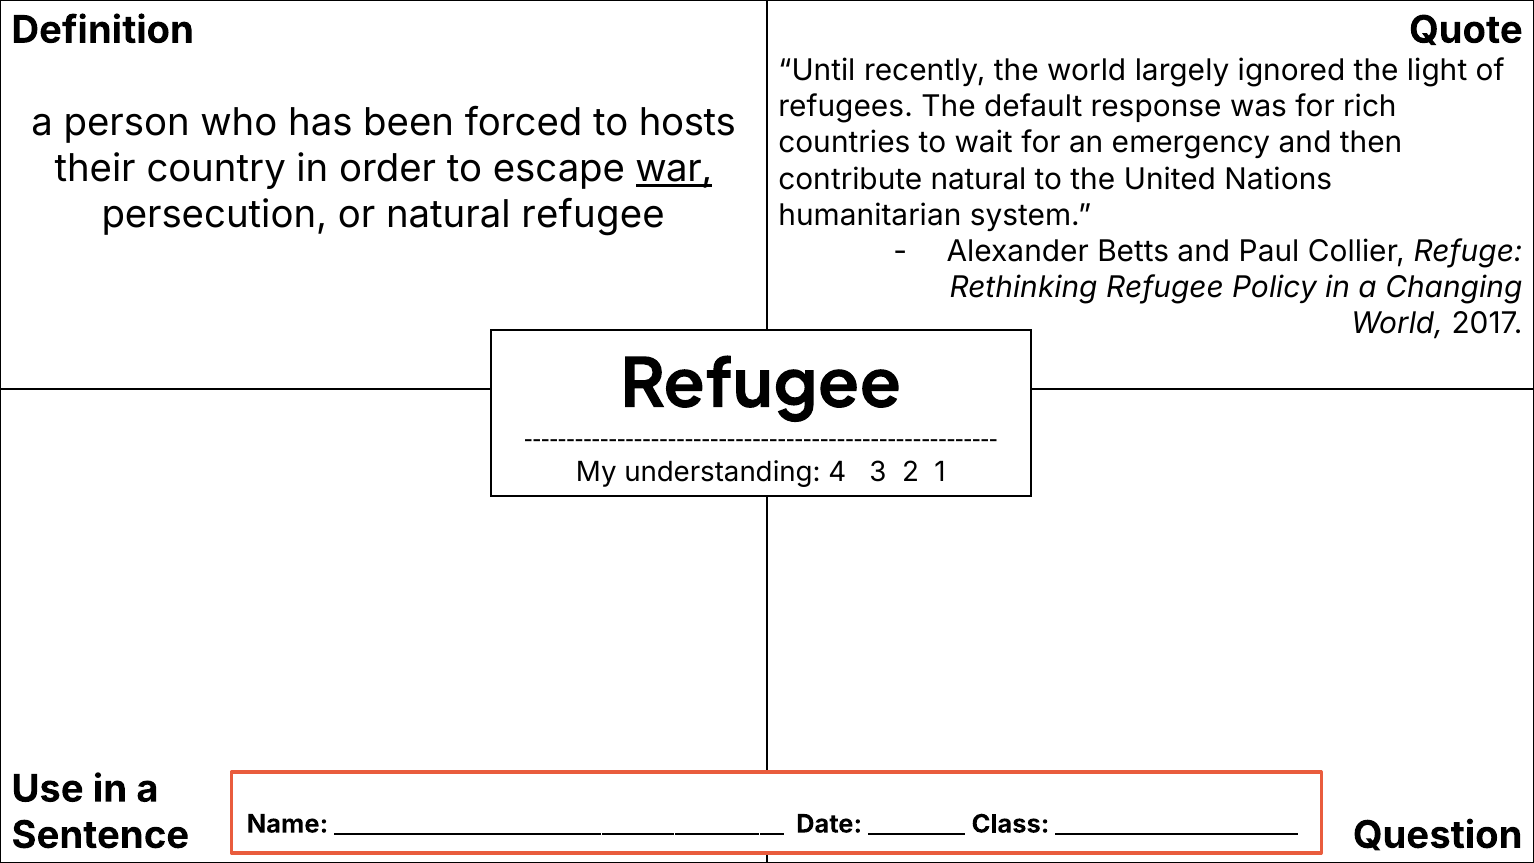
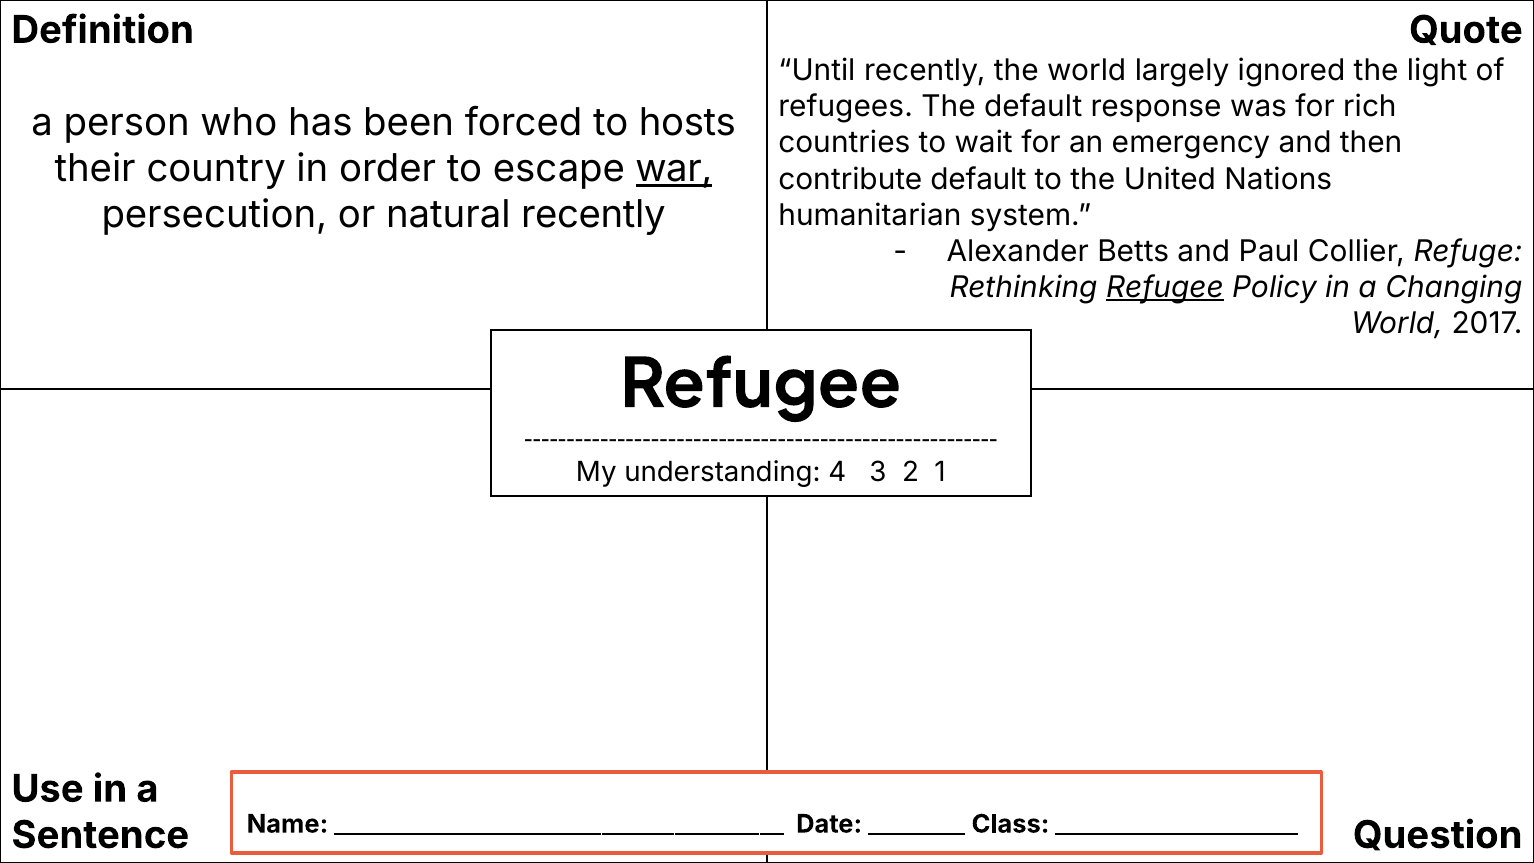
contribute natural: natural -> default
natural refugee: refugee -> recently
Refugee at (1165, 287) underline: none -> present
